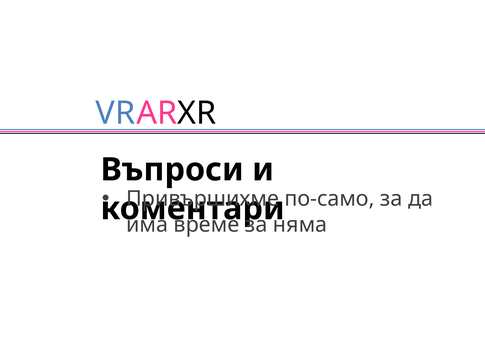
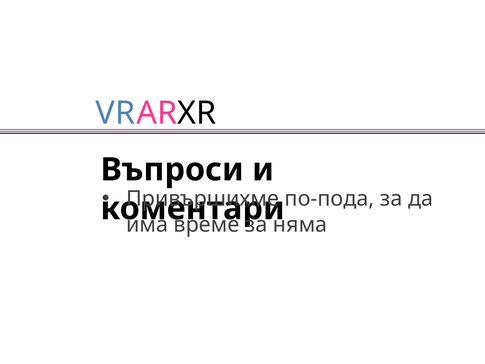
по-само: по-само -> по-пода
